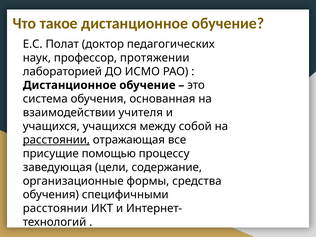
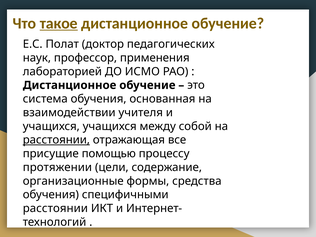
такое underline: none -> present
протяжении: протяжении -> применения
заведующая: заведующая -> протяжении
